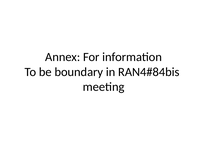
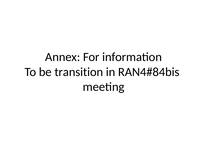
boundary: boundary -> transition
